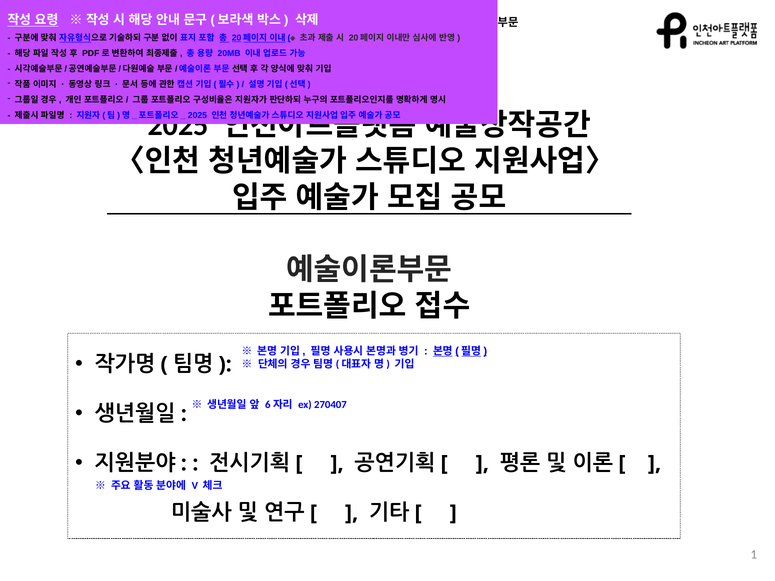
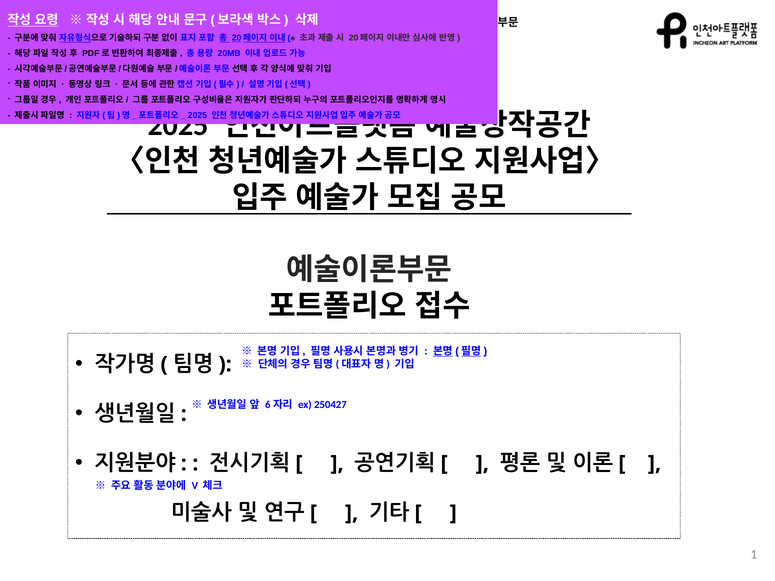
270407: 270407 -> 250427
